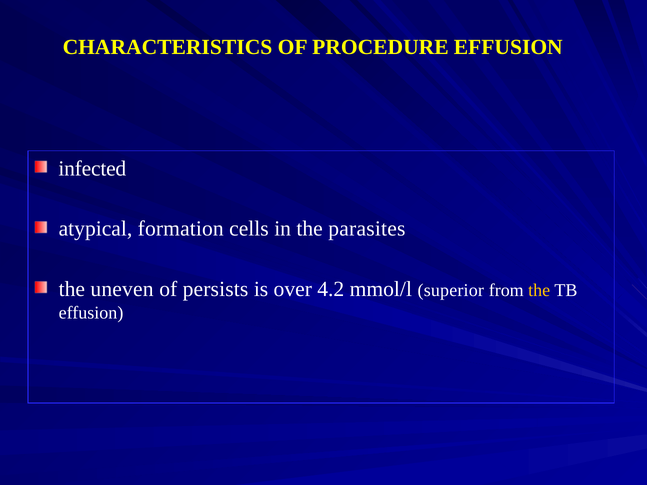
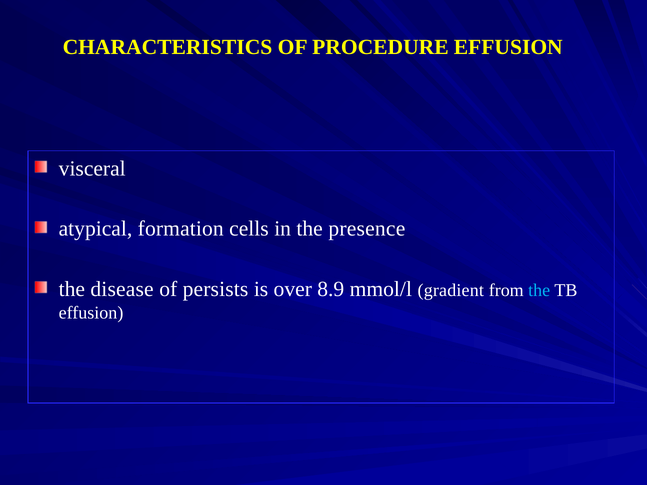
infected: infected -> visceral
parasites: parasites -> presence
uneven: uneven -> disease
4.2: 4.2 -> 8.9
superior: superior -> gradient
the at (539, 291) colour: yellow -> light blue
